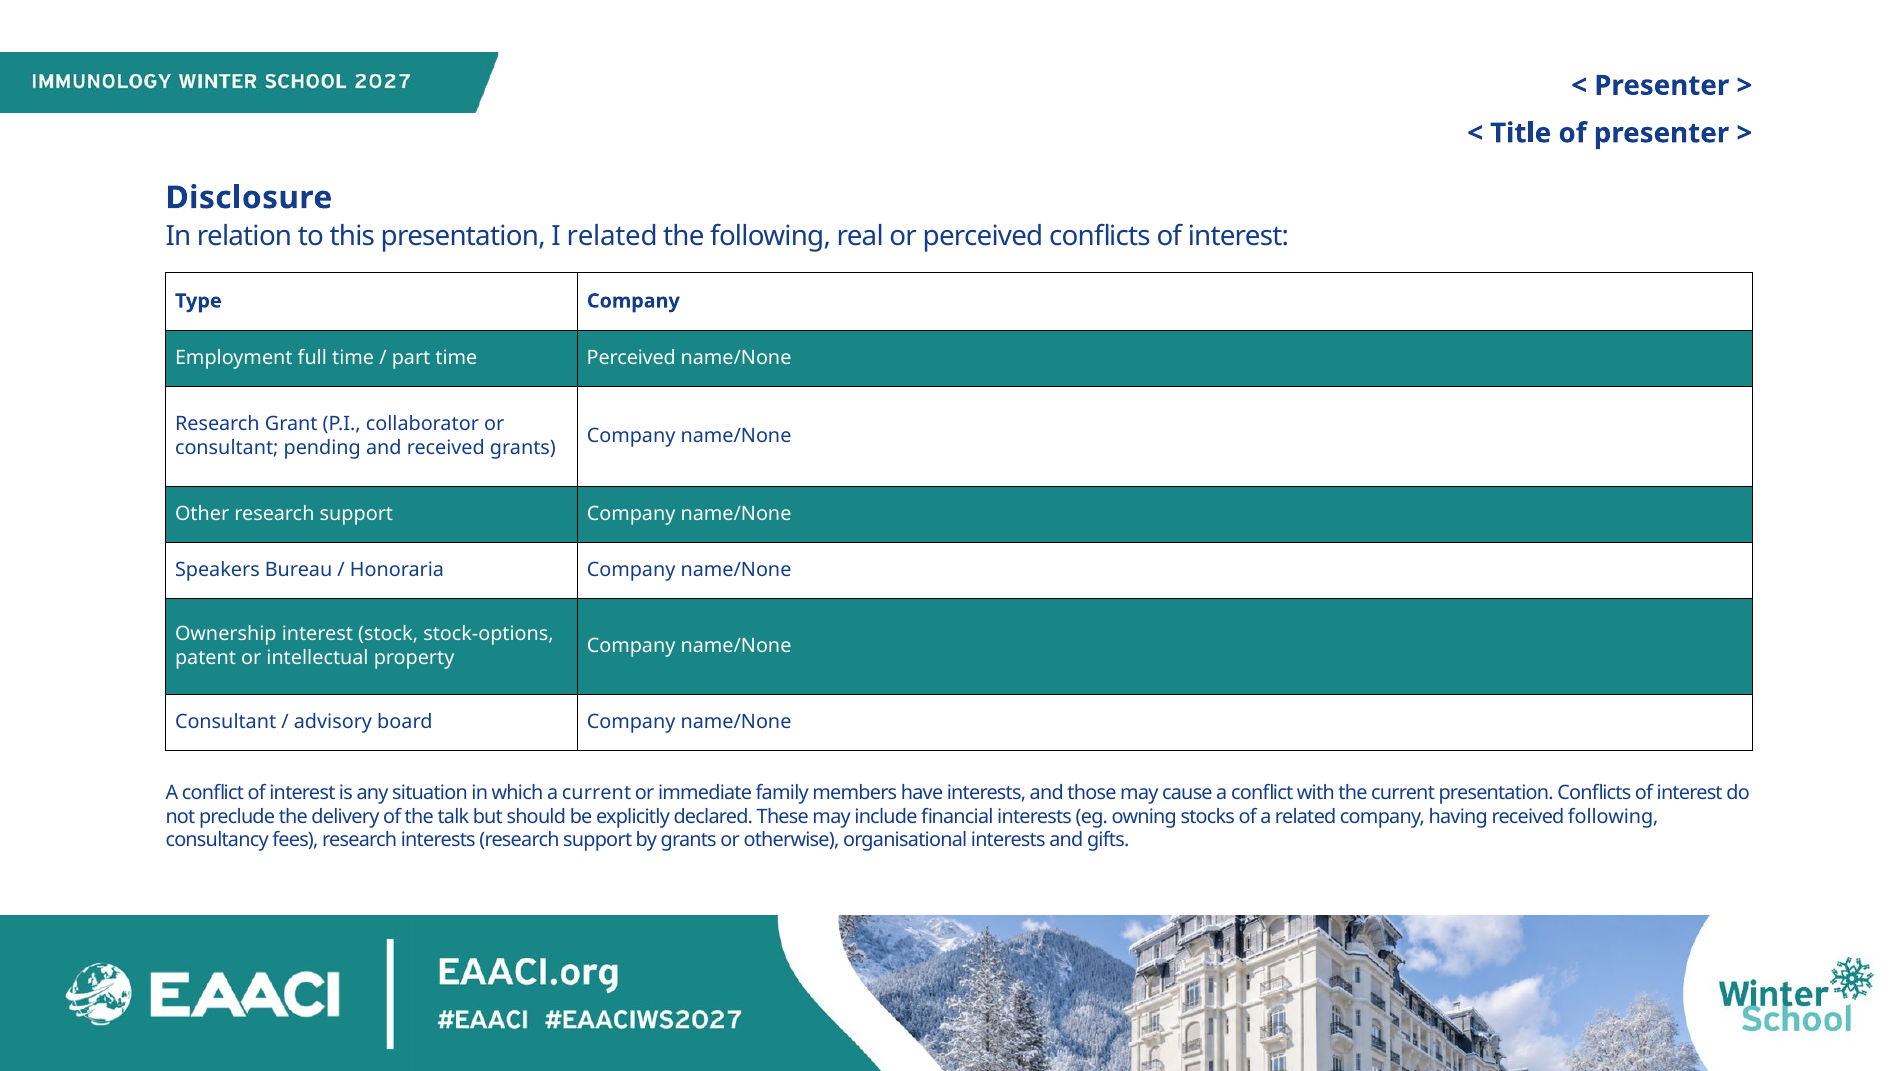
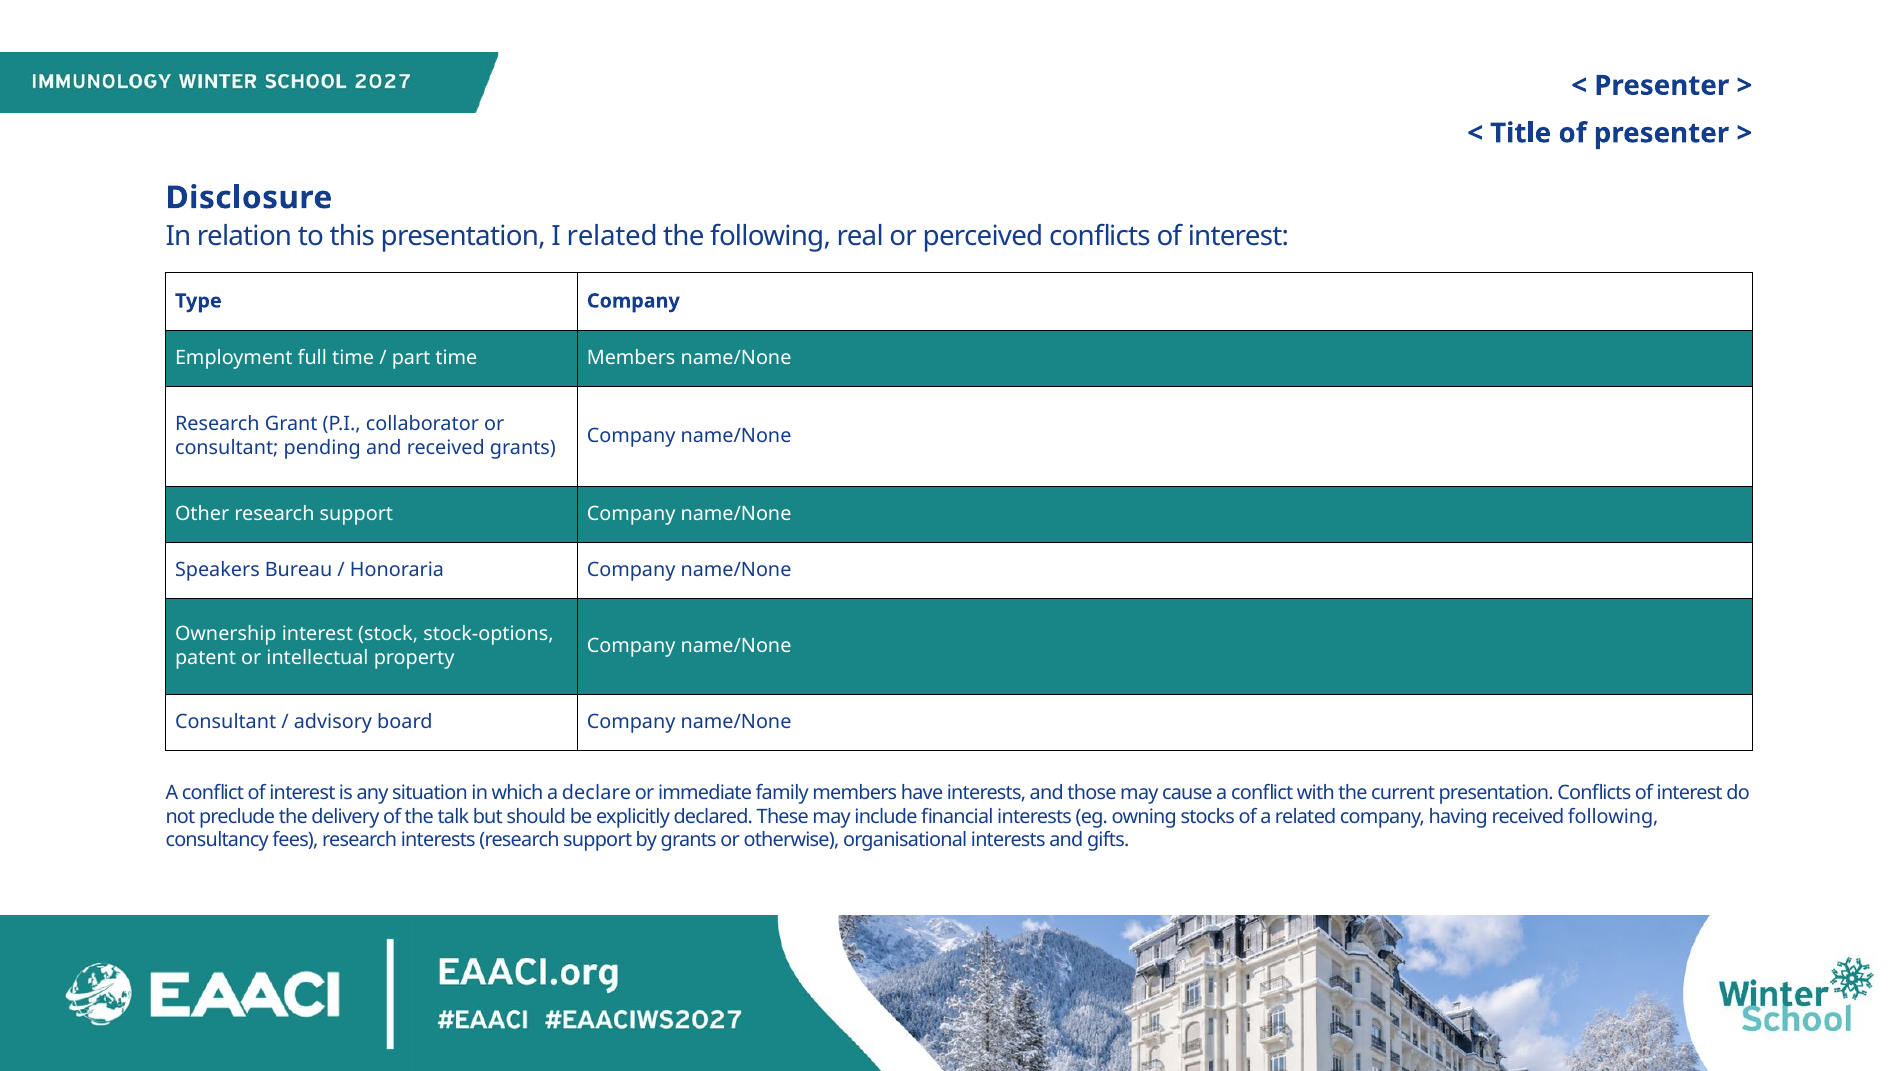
time Perceived: Perceived -> Members
a current: current -> declare
